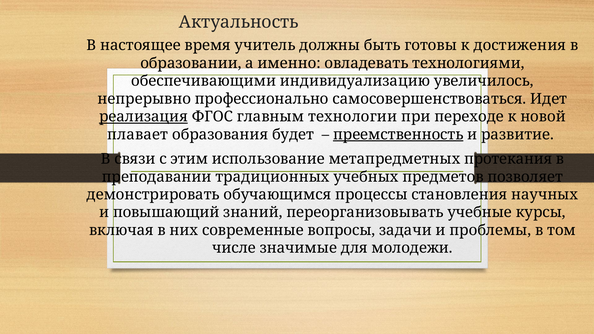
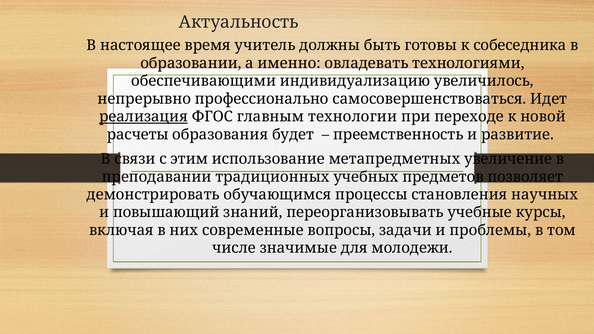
достижения: достижения -> собеседника
плавает: плавает -> расчеты
преемственность underline: present -> none
протекания: протекания -> увеличение
